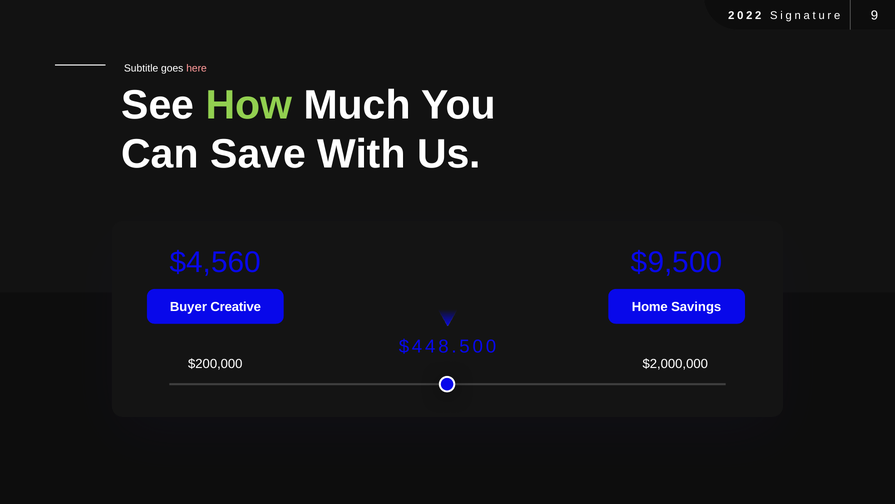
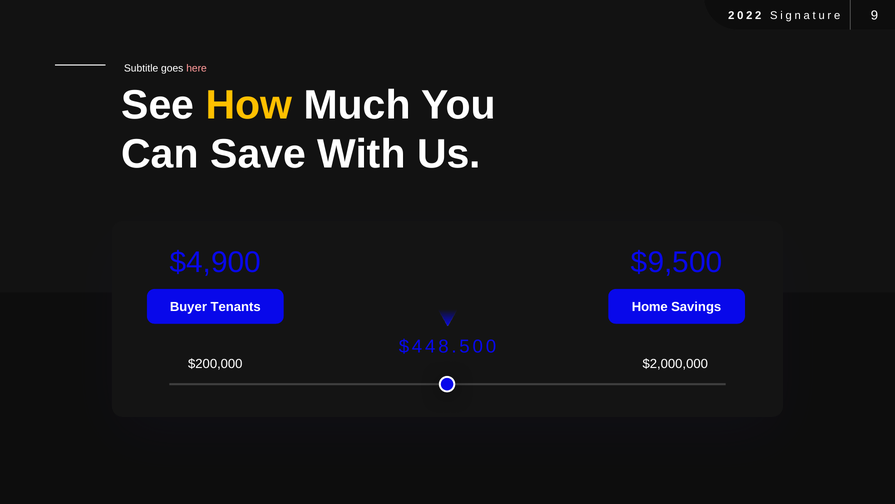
How colour: light green -> yellow
$4,560: $4,560 -> $4,900
Creative: Creative -> Tenants
